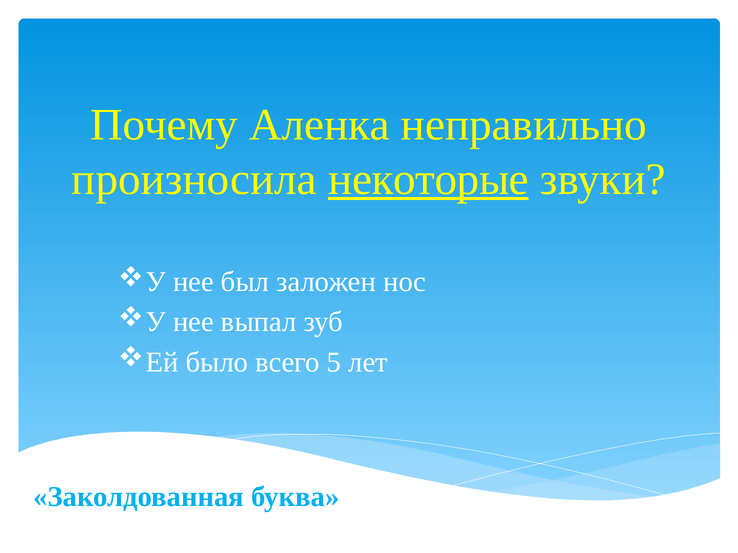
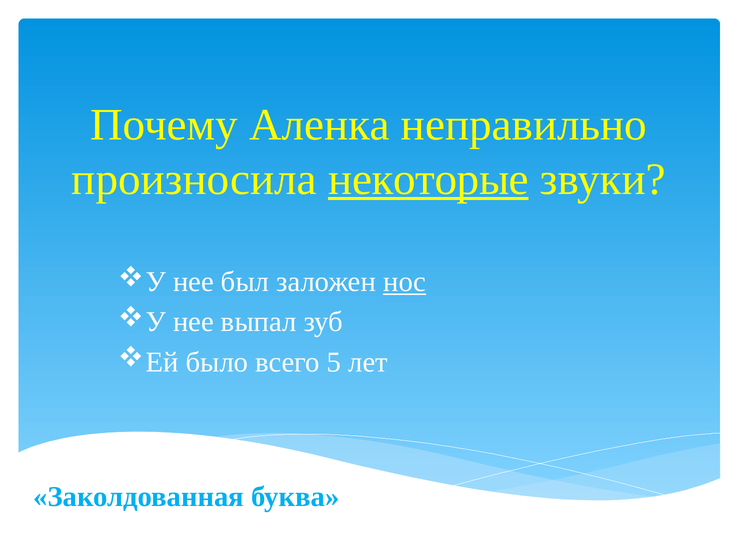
нос underline: none -> present
